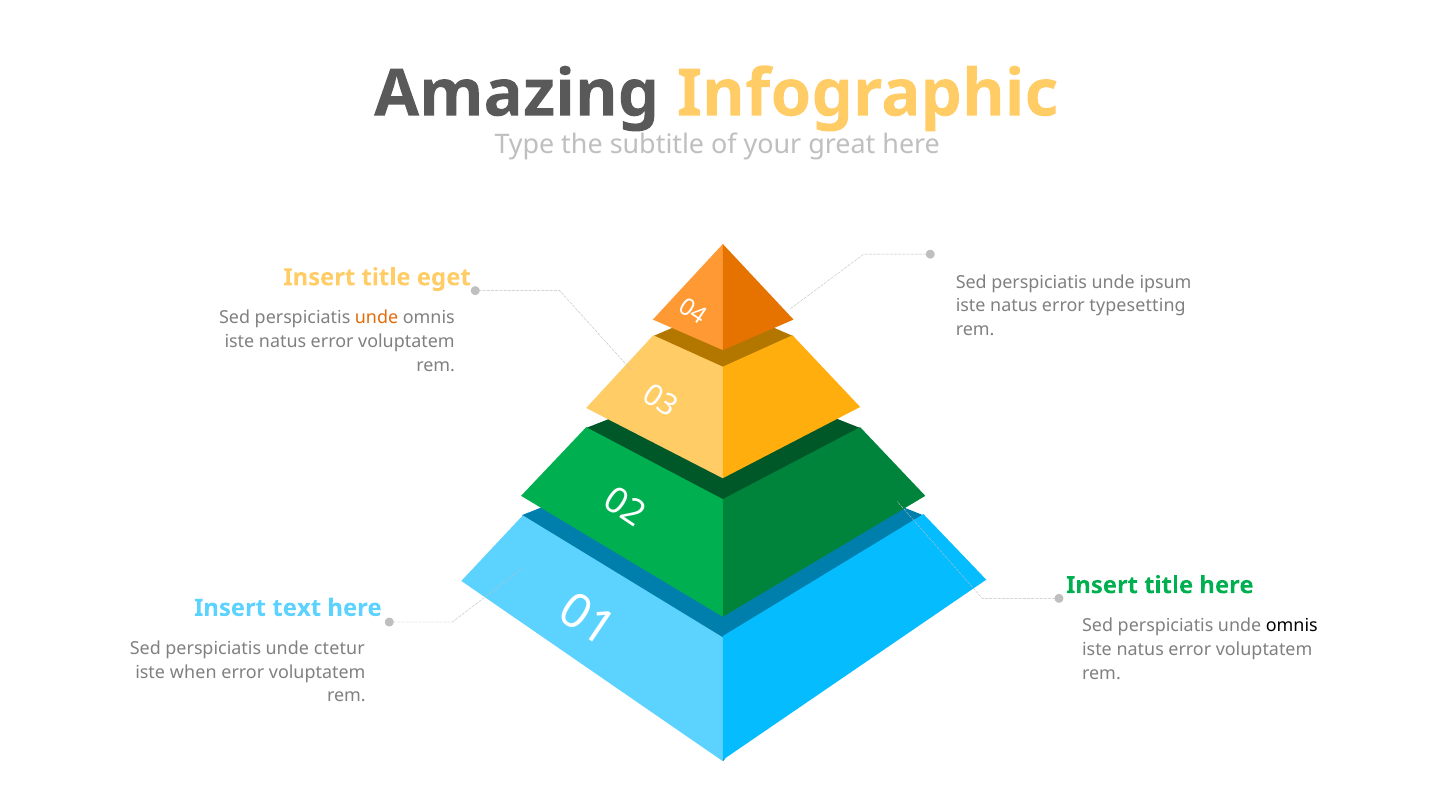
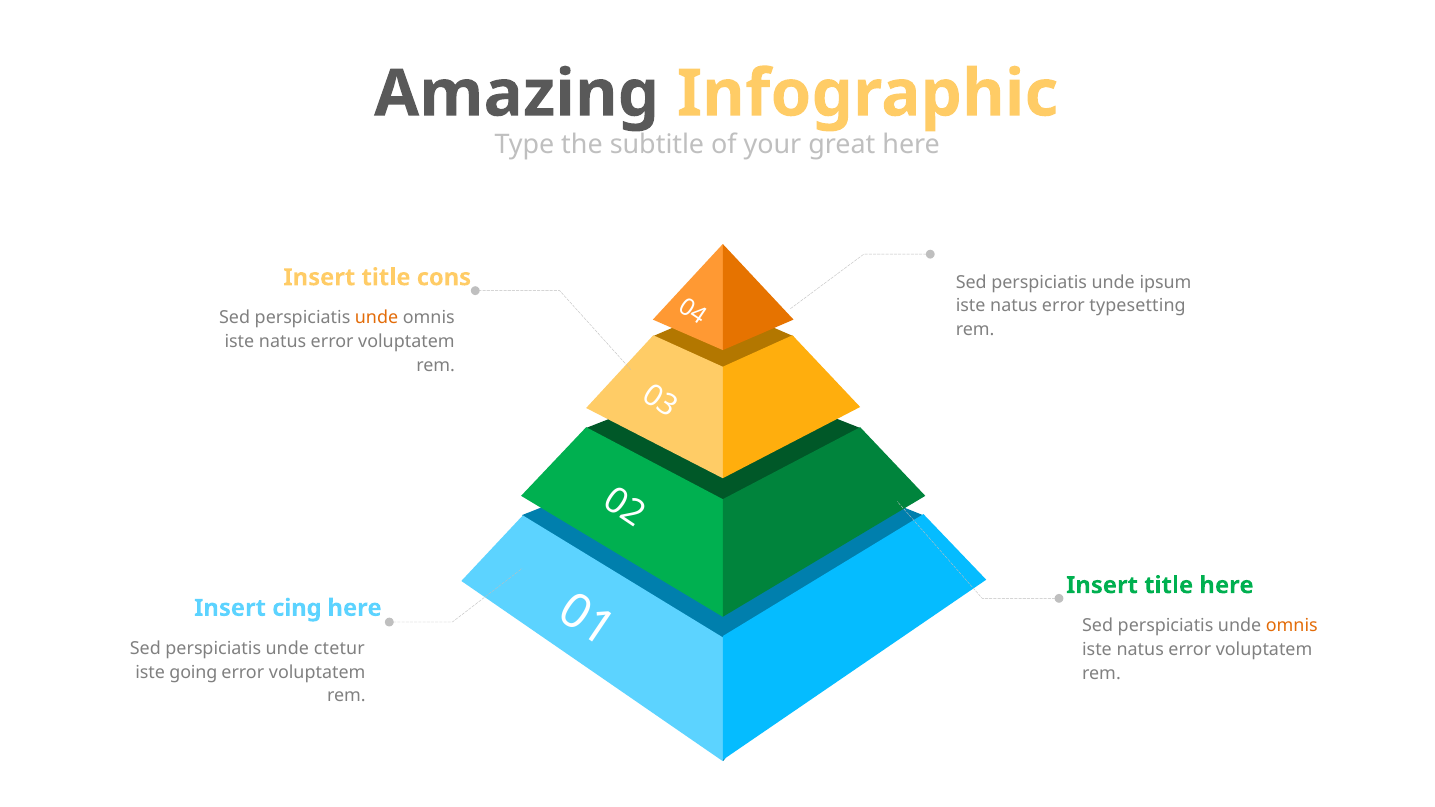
eget: eget -> cons
text: text -> cing
omnis at (1292, 626) colour: black -> orange
when: when -> going
